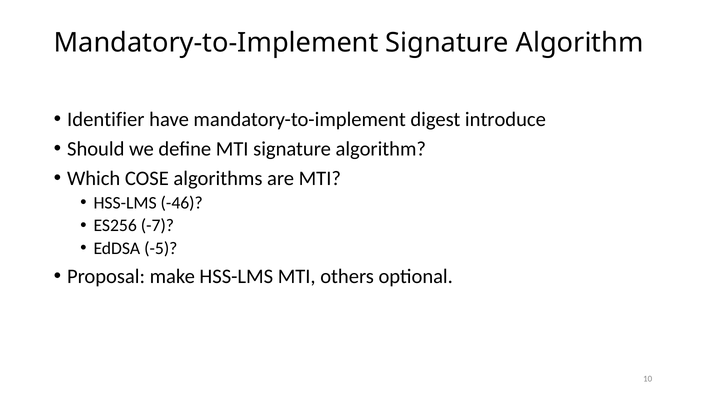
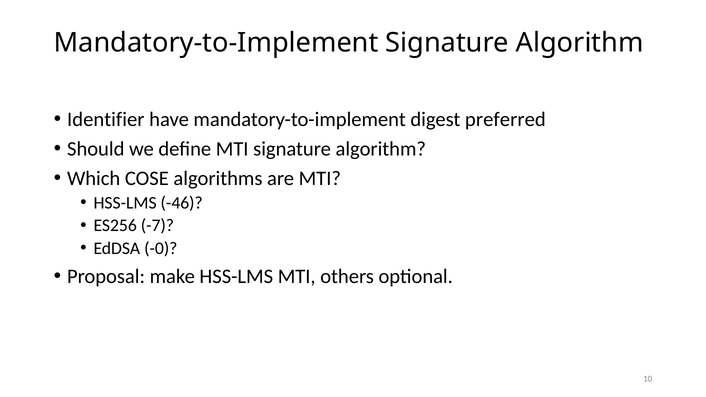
introduce: introduce -> preferred
-5: -5 -> -0
